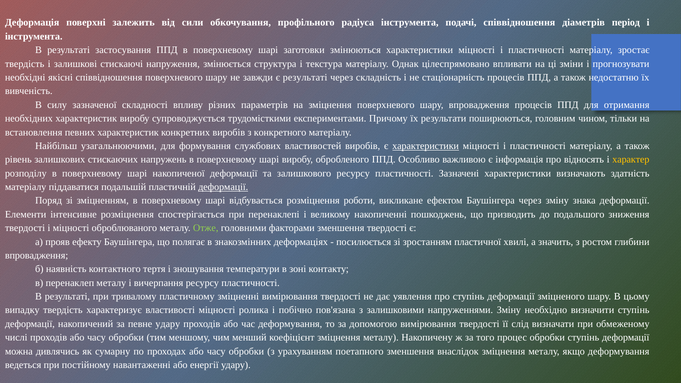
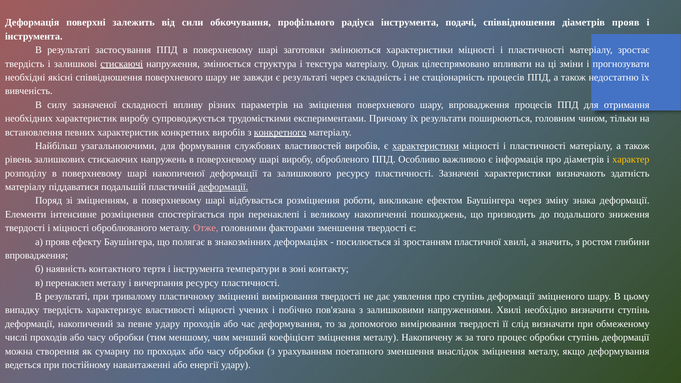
діаметрів період: період -> прояв
стискаючі underline: none -> present
конкретного underline: none -> present
про відносять: відносять -> діаметрів
Отже colour: light green -> pink
тертя і зношування: зношування -> інструмента
ролика: ролика -> учених
напруженнями Зміну: Зміну -> Хвилі
дивлячись: дивлячись -> створення
